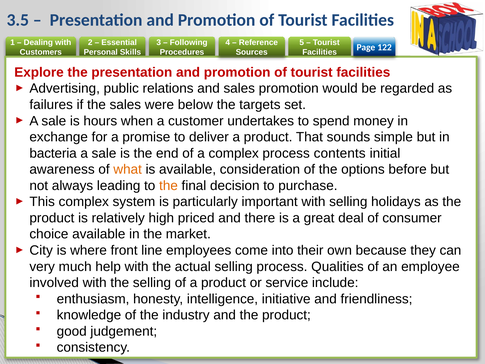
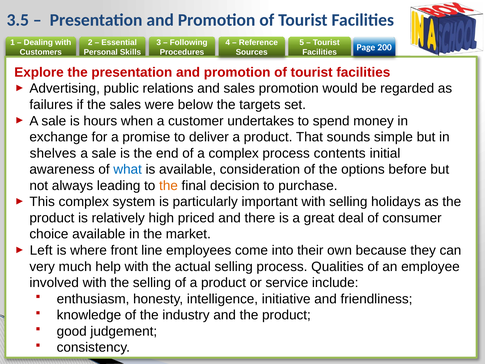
122: 122 -> 200
bacteria: bacteria -> shelves
what colour: orange -> blue
City: City -> Left
